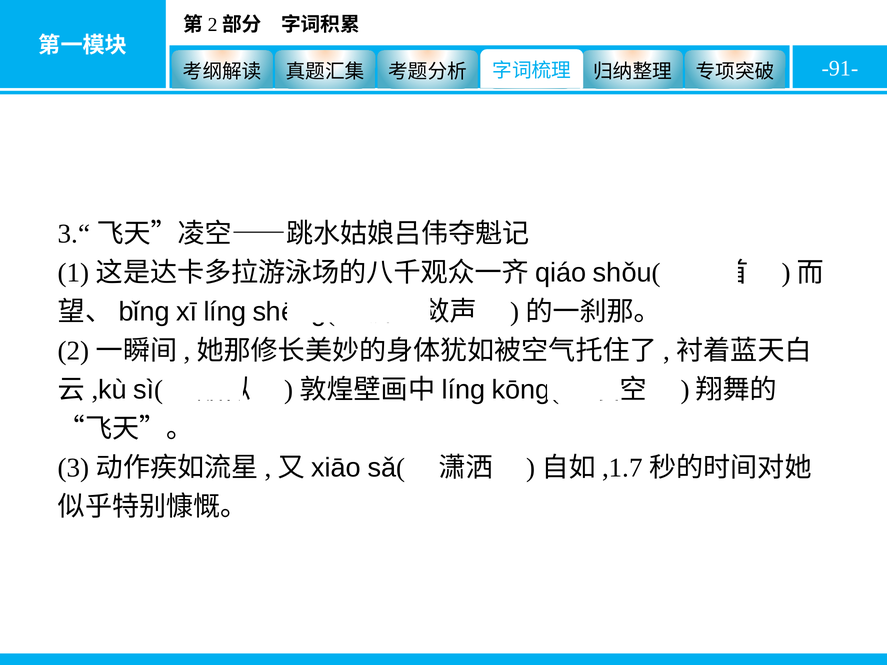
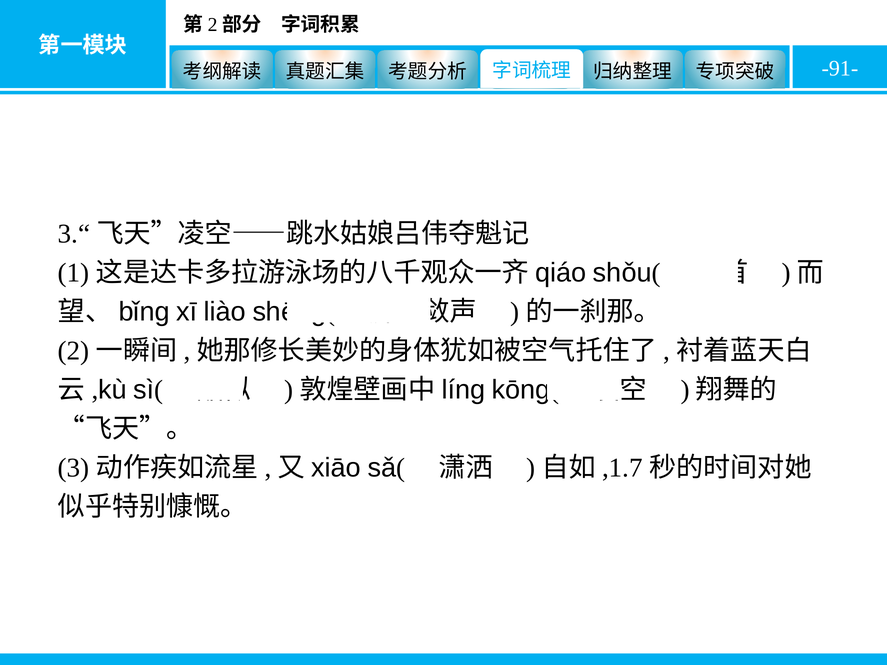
líng: líng -> liào
